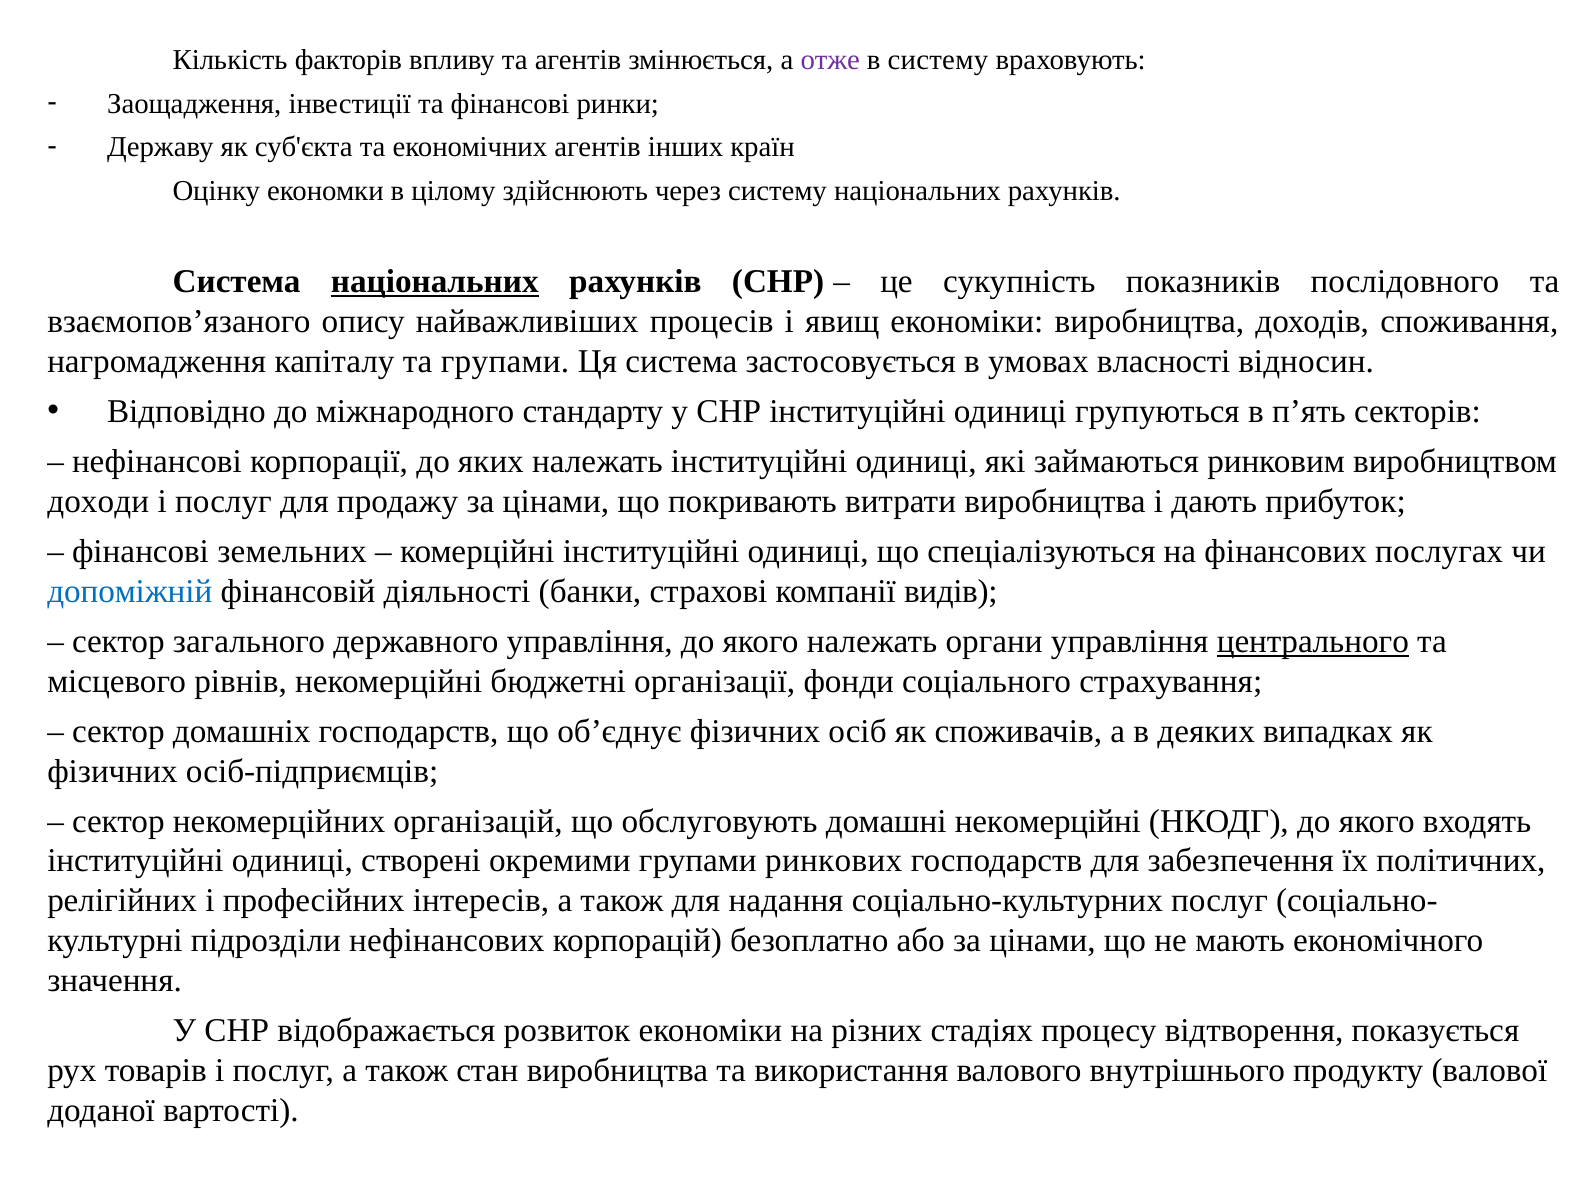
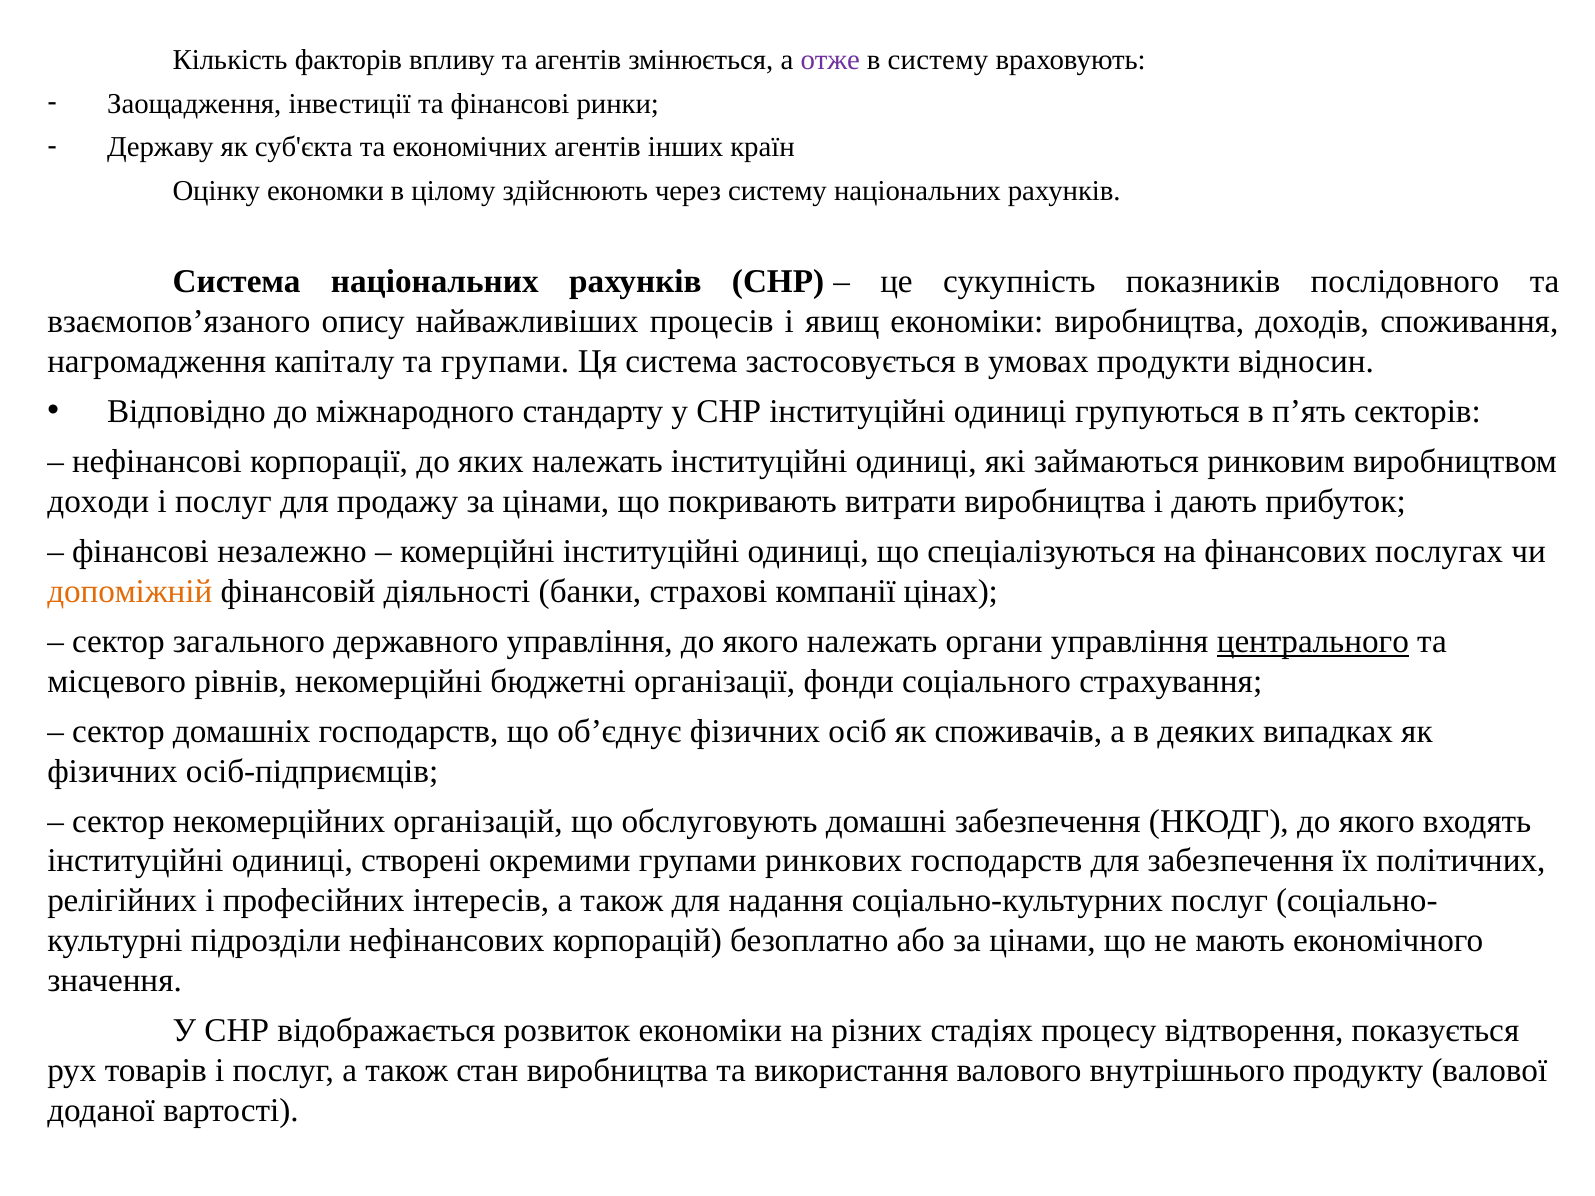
національних at (435, 282) underline: present -> none
власності: власності -> продукти
земельних: земельних -> незалежно
допоміжній colour: blue -> orange
видів: видів -> цінах
домашні некомерційні: некомерційні -> забезпечення
